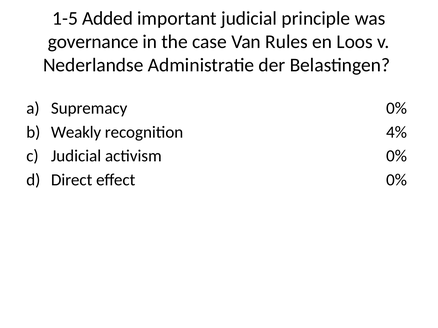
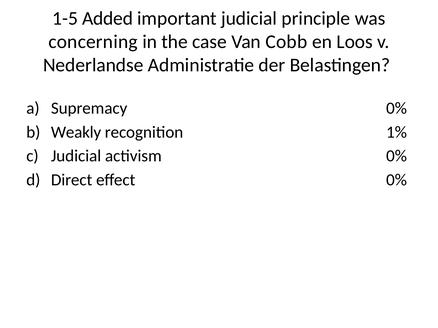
governance: governance -> concerning
Rules: Rules -> Cobb
4%: 4% -> 1%
